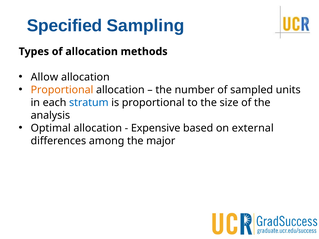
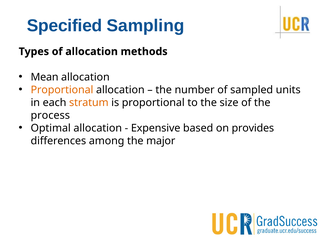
Allow: Allow -> Mean
stratum colour: blue -> orange
analysis: analysis -> process
external: external -> provides
